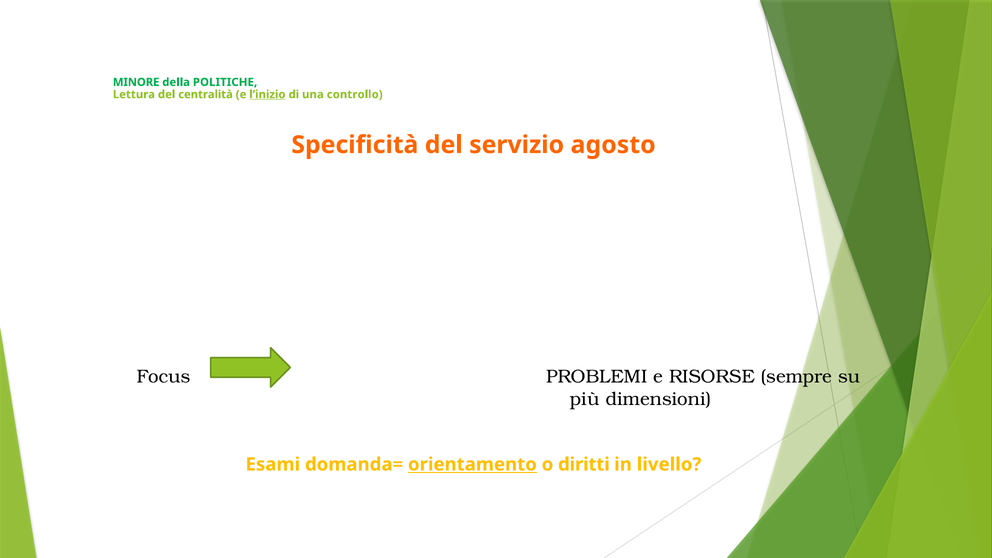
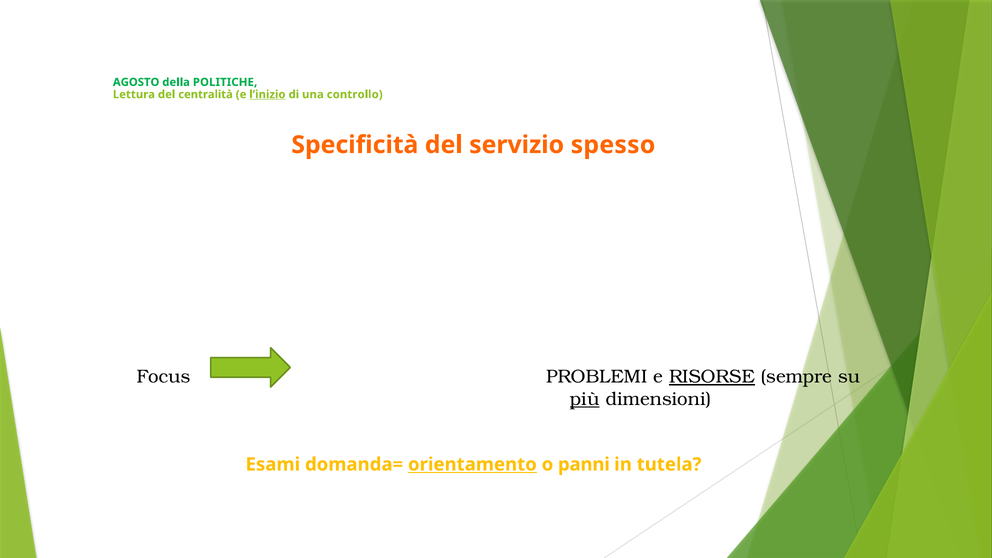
MINORE: MINORE -> AGOSTO
agosto: agosto -> spesso
RISORSE underline: none -> present
più underline: none -> present
diritti: diritti -> panni
livello: livello -> tutela
